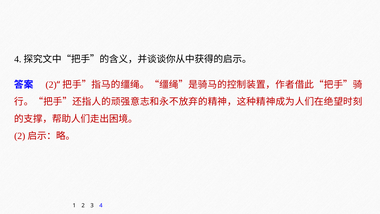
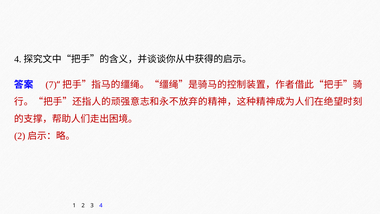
2 at (51, 85): 2 -> 7
